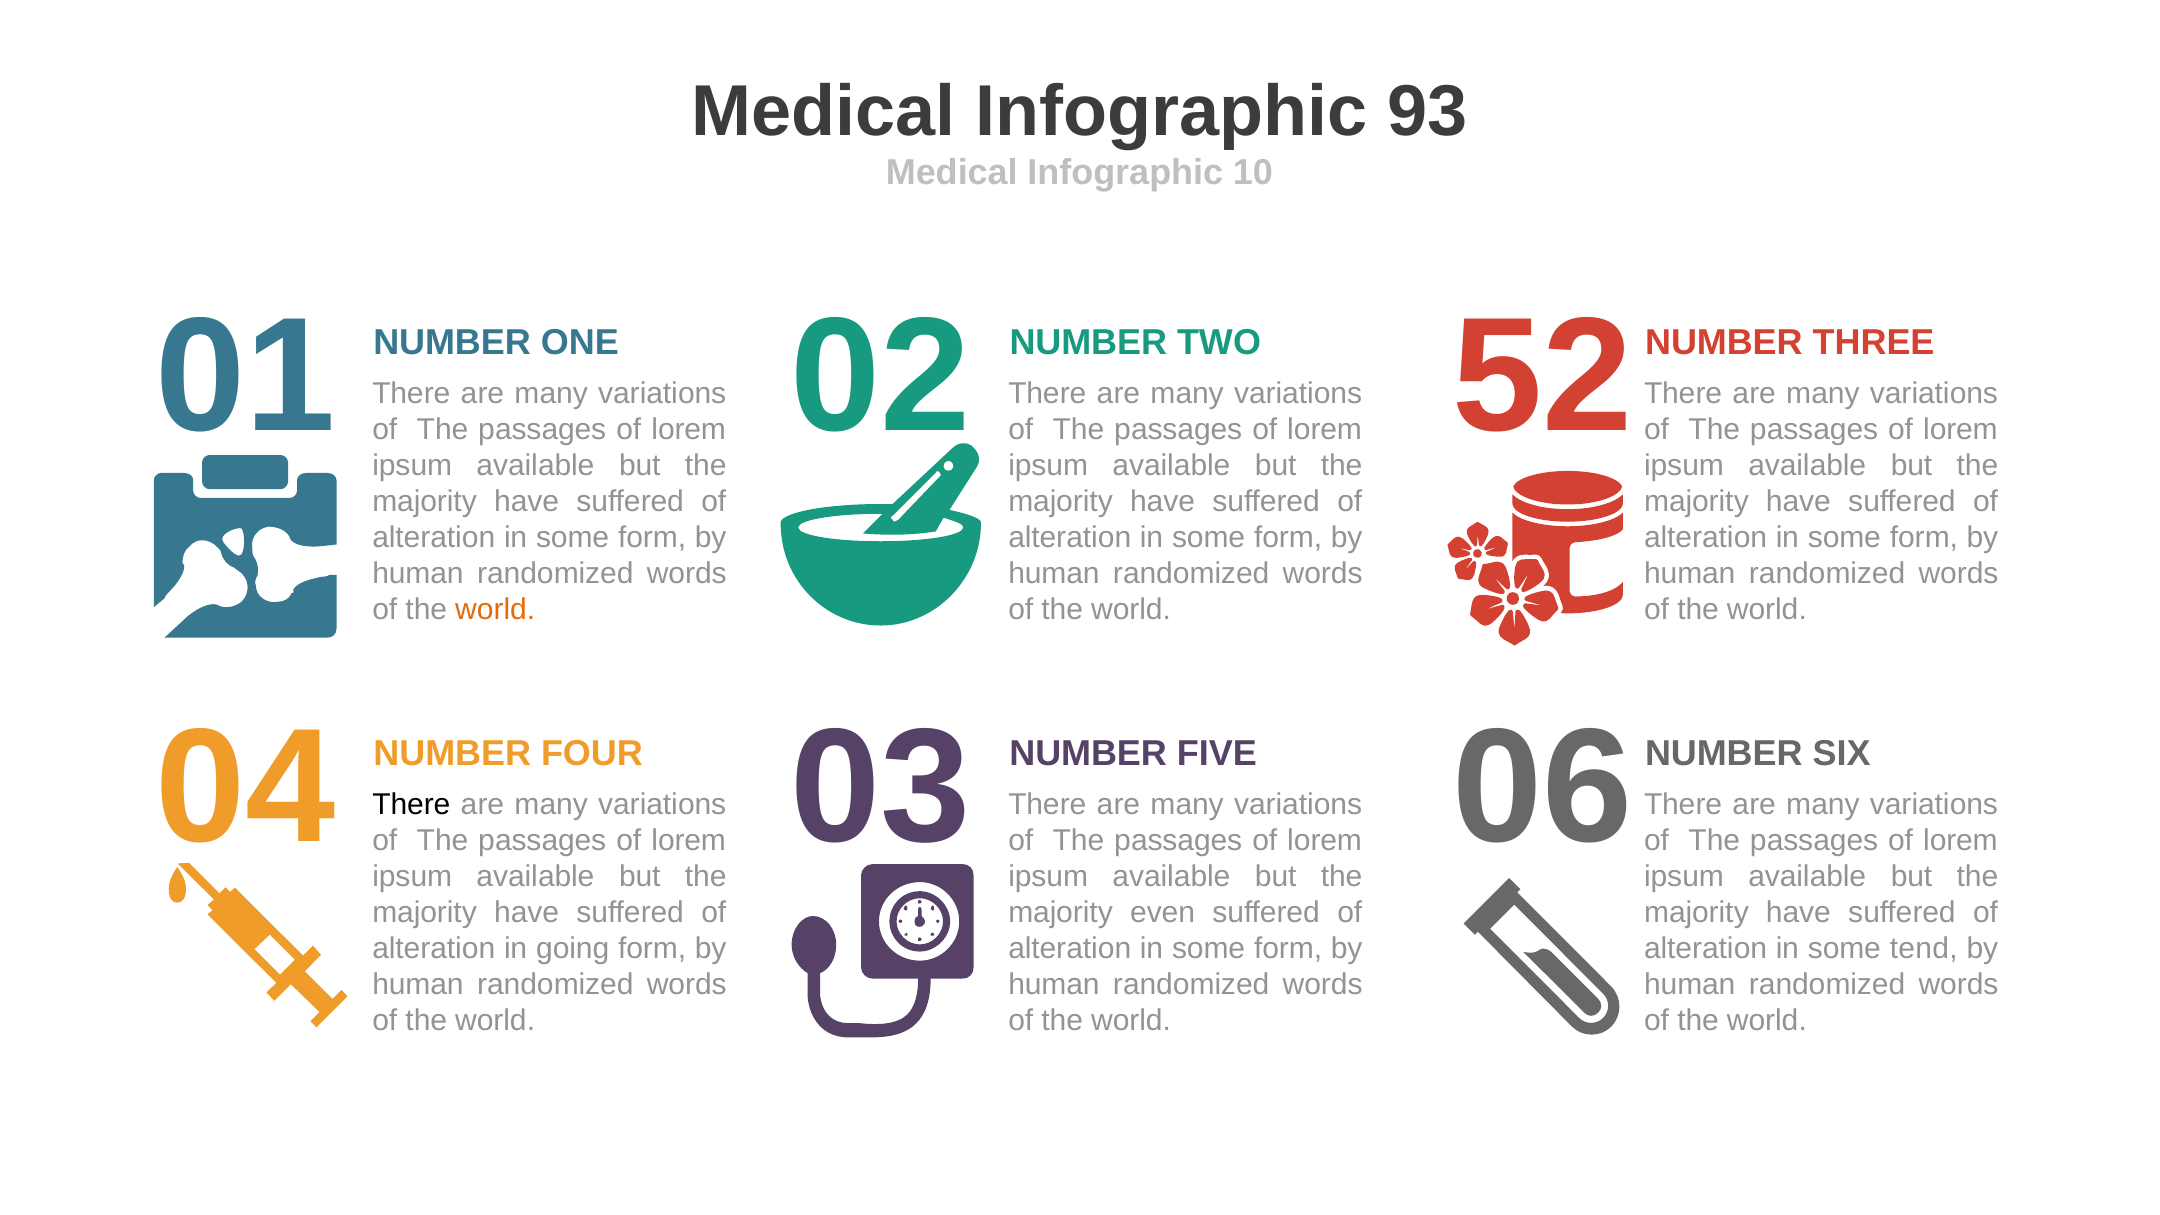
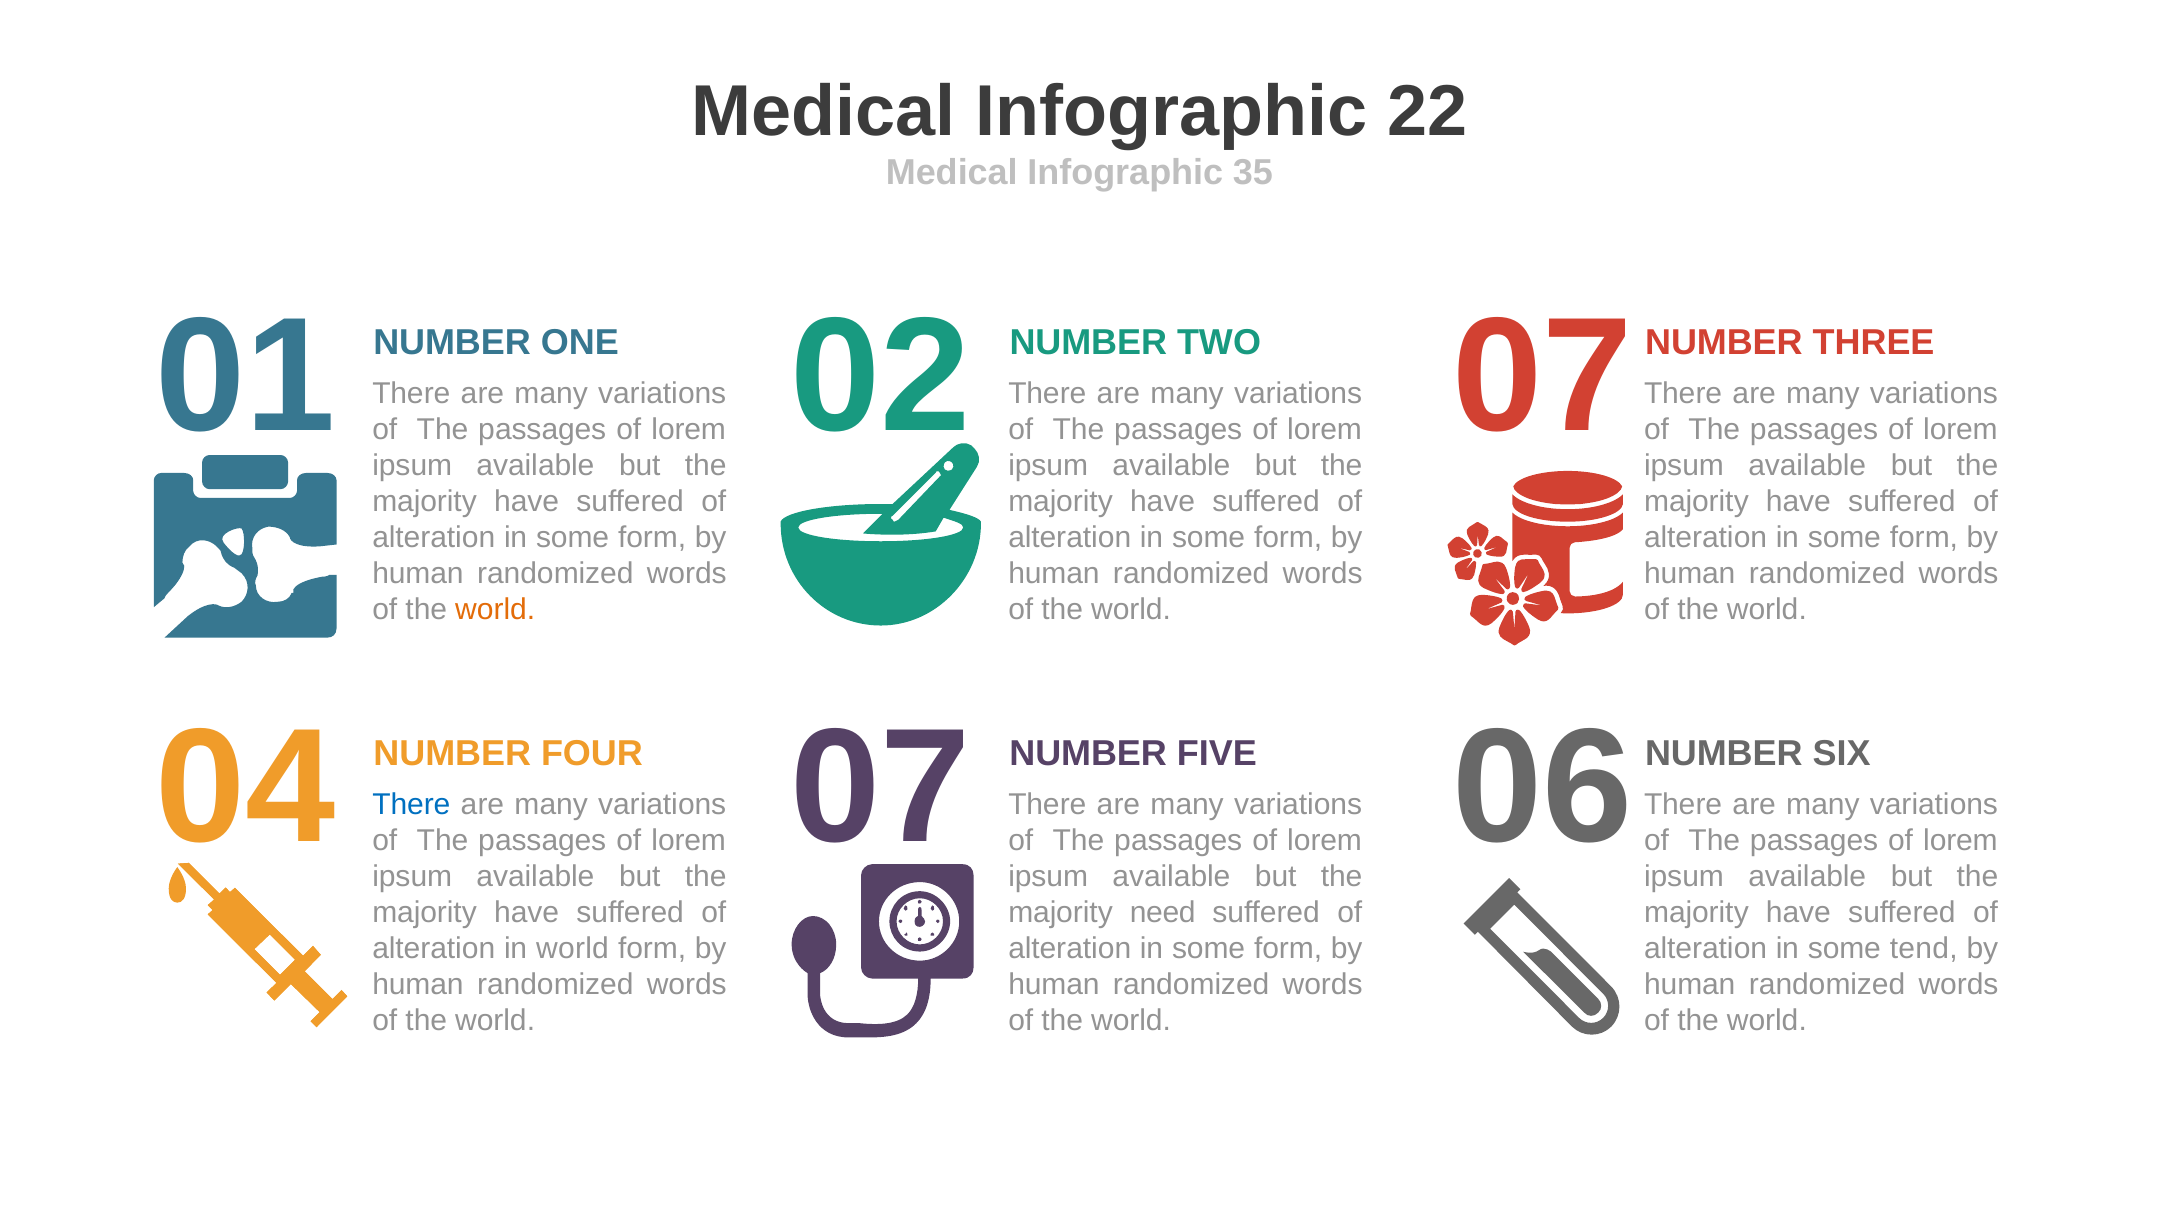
93: 93 -> 22
10: 10 -> 35
52 at (1543, 377): 52 -> 07
03 at (881, 788): 03 -> 07
There at (411, 805) colour: black -> blue
even: even -> need
in going: going -> world
